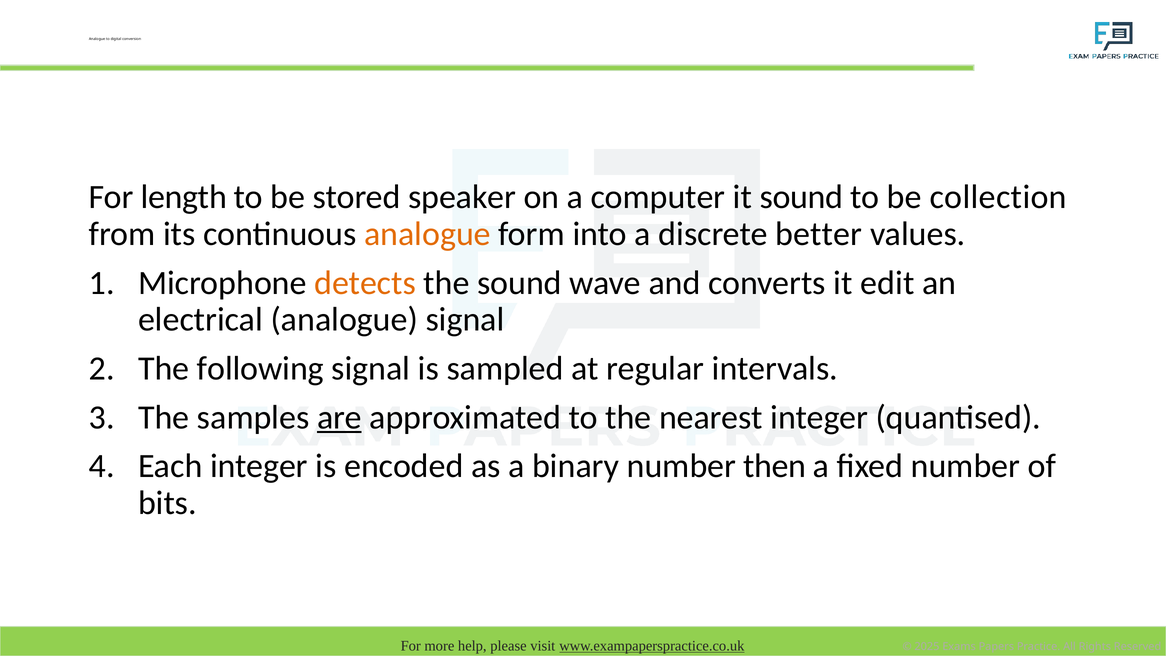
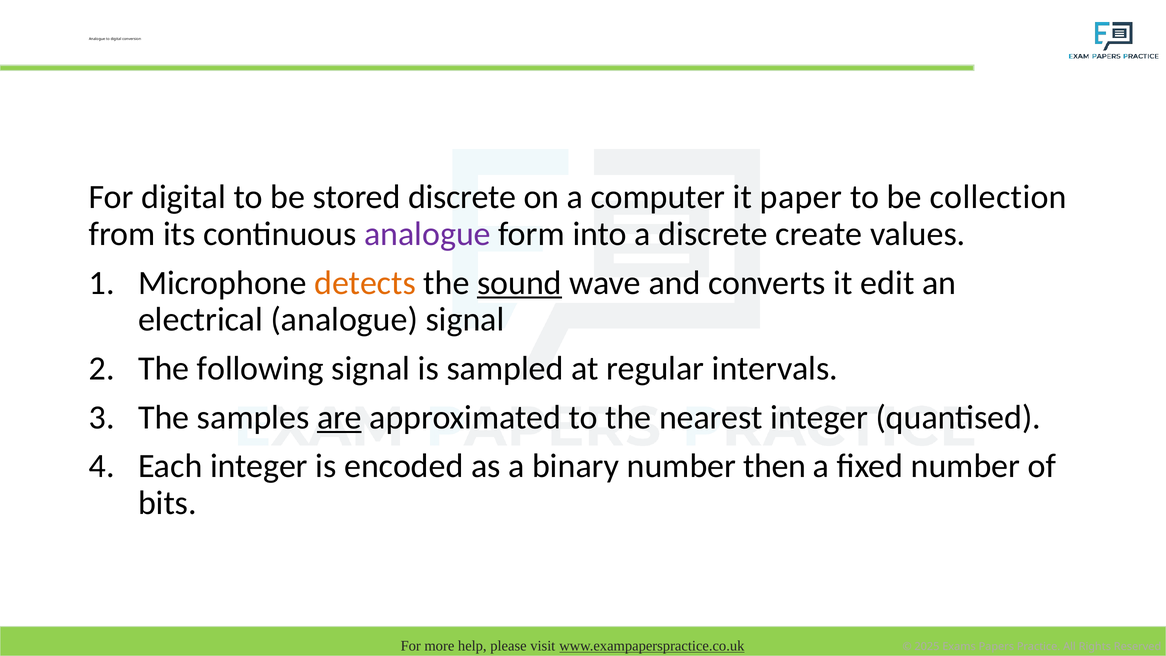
For length: length -> digital
stored speaker: speaker -> discrete
it sound: sound -> paper
analogue at (427, 234) colour: orange -> purple
better: better -> create
sound at (519, 283) underline: none -> present
